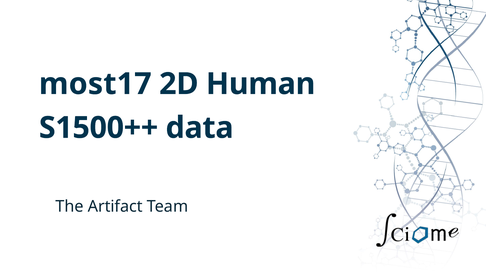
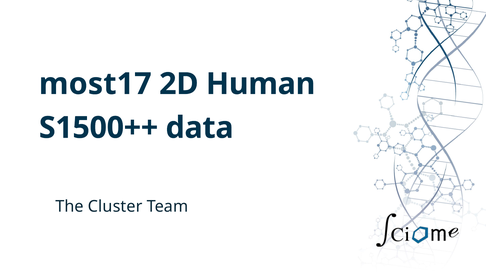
Artifact: Artifact -> Cluster
